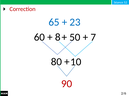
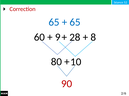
23 at (75, 22): 23 -> 65
8: 8 -> 9
50: 50 -> 28
7: 7 -> 8
